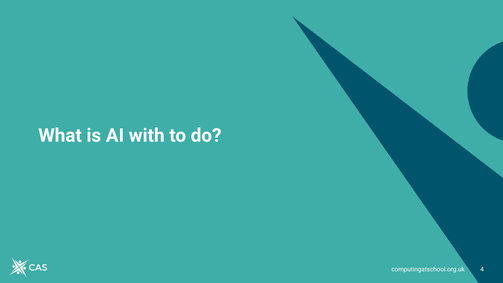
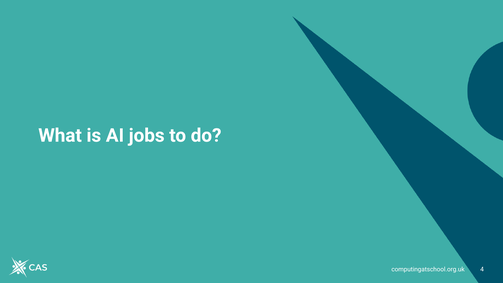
with: with -> jobs
